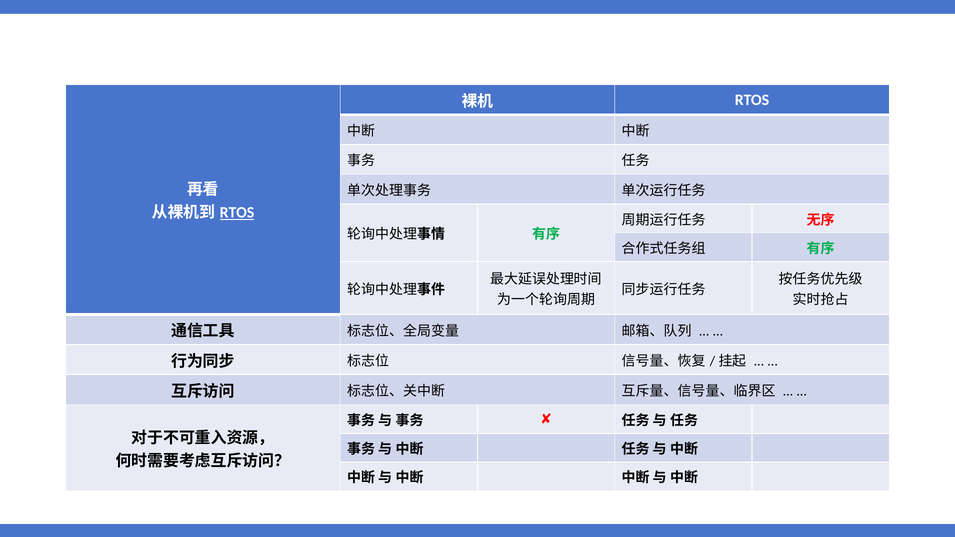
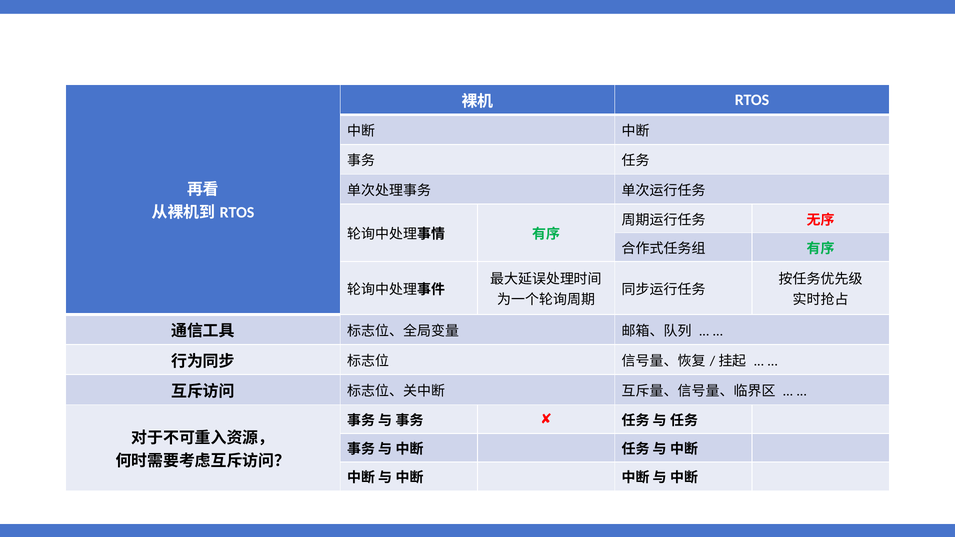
RTOS at (237, 213) underline: present -> none
